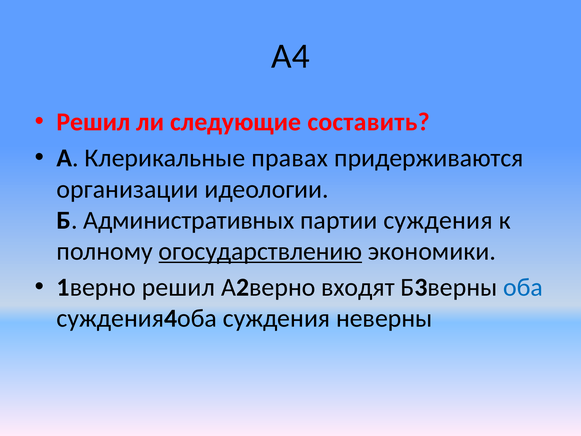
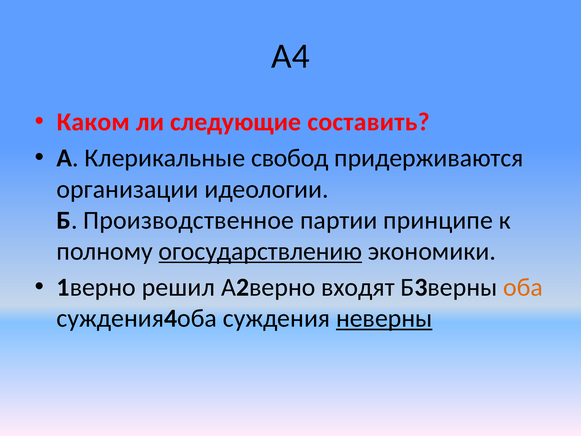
Решил at (94, 122): Решил -> Каком
правах: правах -> свобод
Административных: Административных -> Производственное
партии суждения: суждения -> принципе
оба colour: blue -> orange
неверны underline: none -> present
